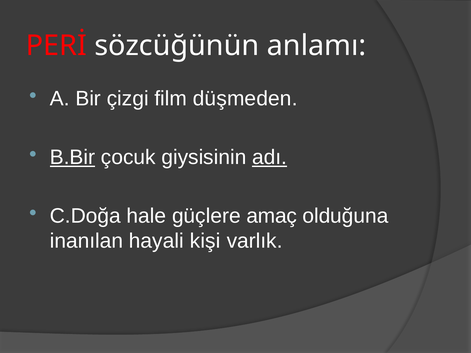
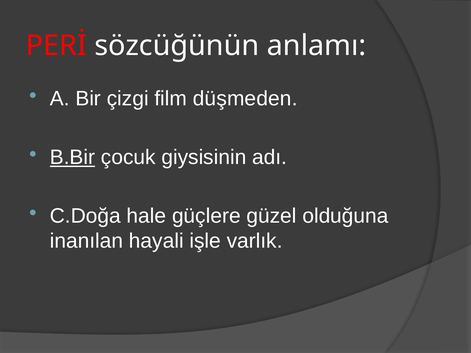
adı underline: present -> none
amaç: amaç -> güzel
kişi: kişi -> işle
